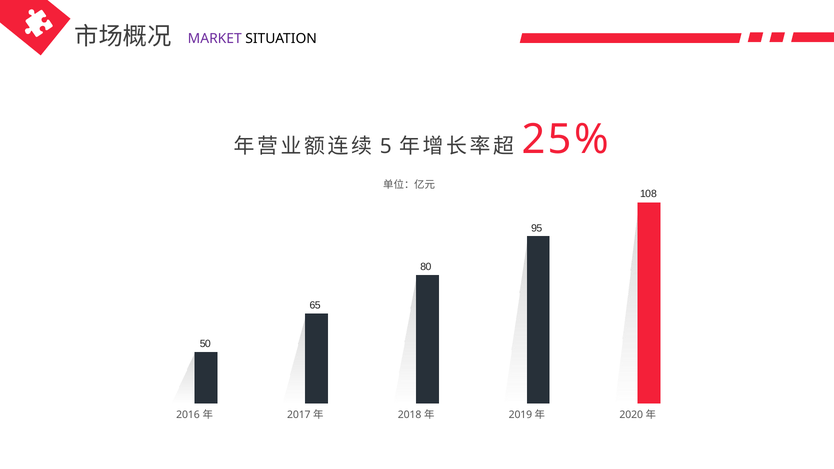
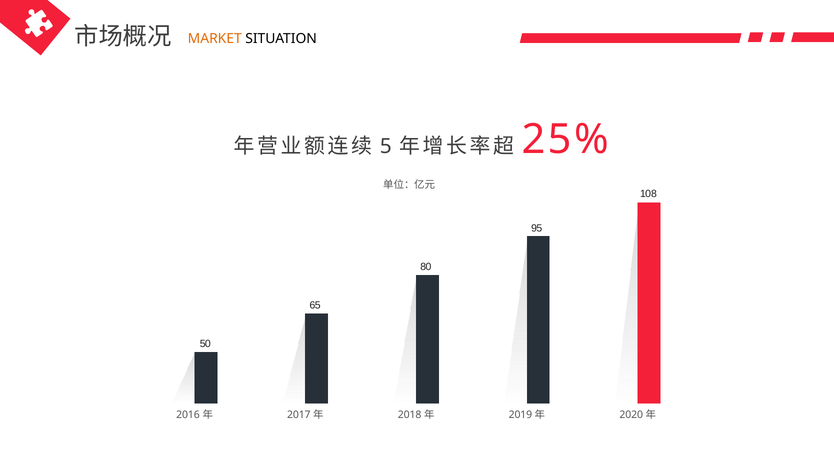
MARKET colour: purple -> orange
